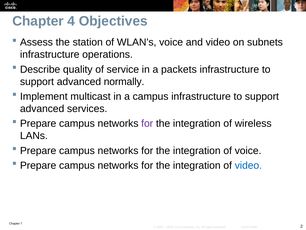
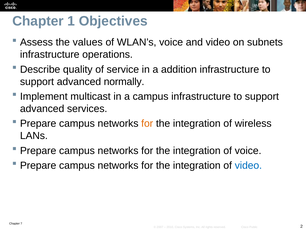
4: 4 -> 1
station: station -> values
packets: packets -> addition
for at (147, 123) colour: purple -> orange
